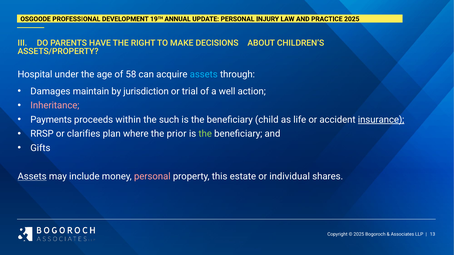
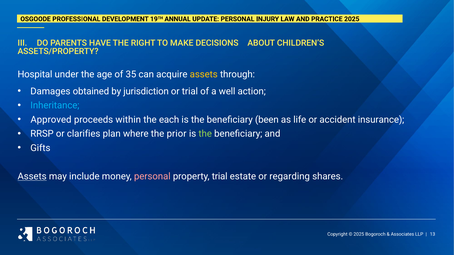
58: 58 -> 35
assets at (204, 74) colour: light blue -> yellow
maintain: maintain -> obtained
Inheritance colour: pink -> light blue
Payments: Payments -> Approved
such: such -> each
child: child -> been
insurance underline: present -> none
property this: this -> trial
individual: individual -> regarding
